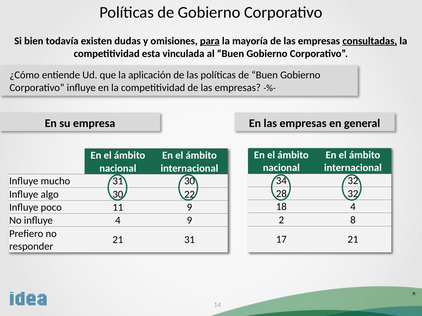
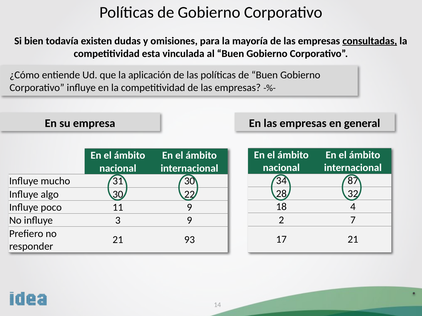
para underline: present -> none
34 32: 32 -> 87
8: 8 -> 7
influye 4: 4 -> 3
21 31: 31 -> 93
